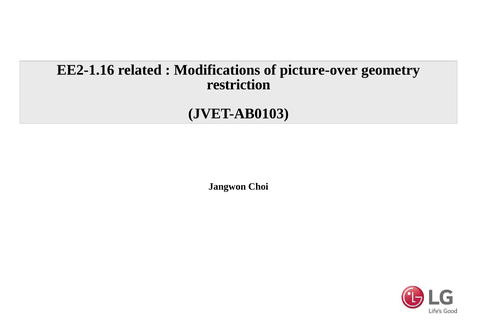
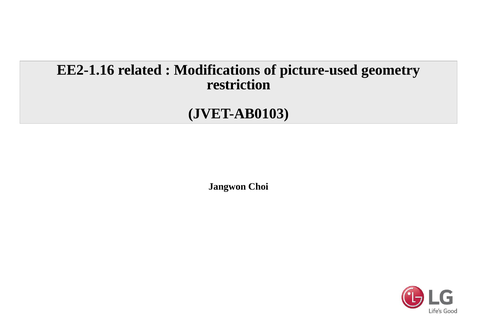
picture-over: picture-over -> picture-used
